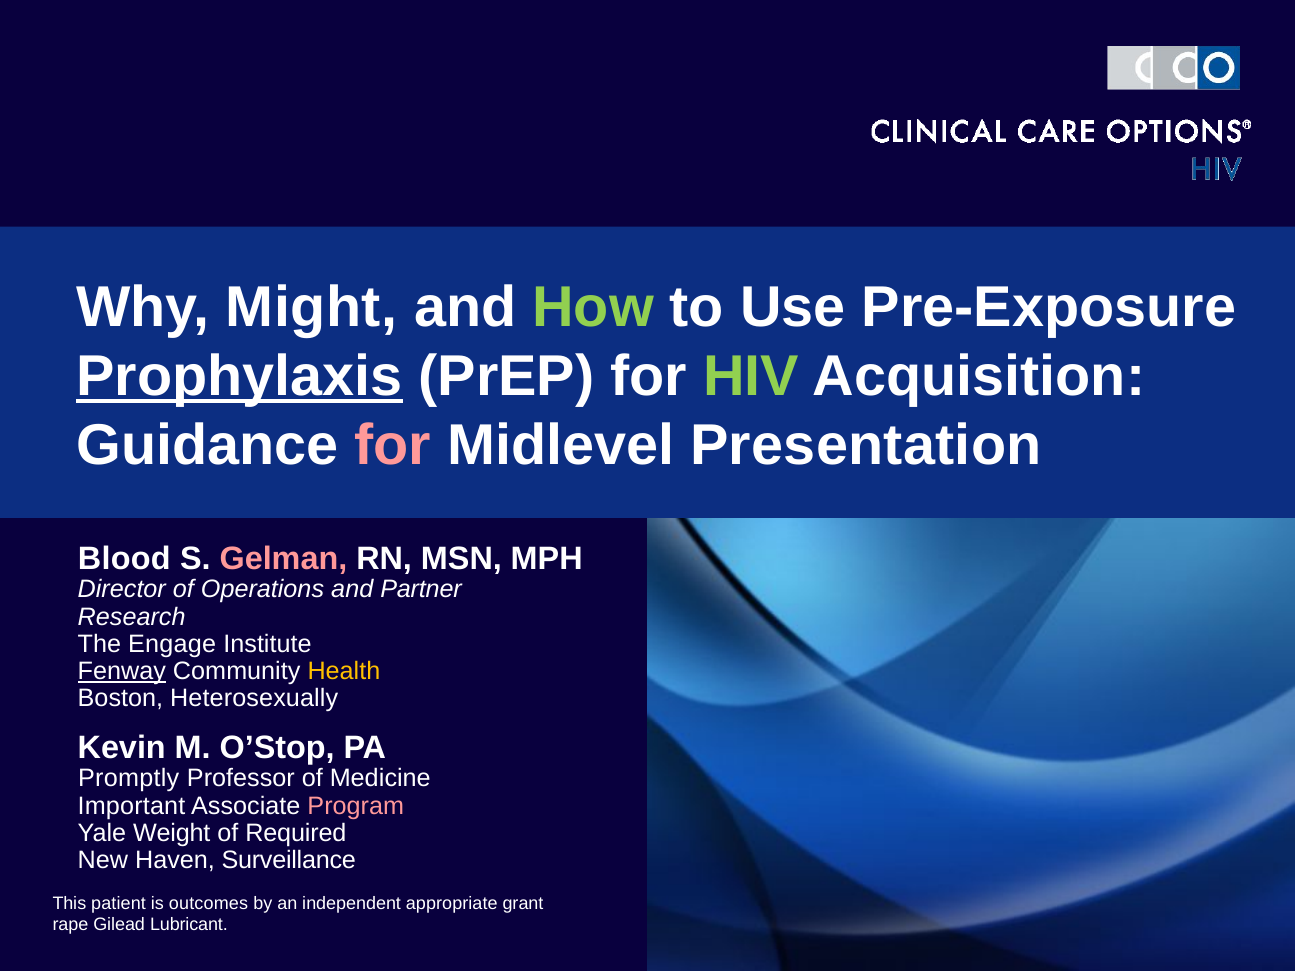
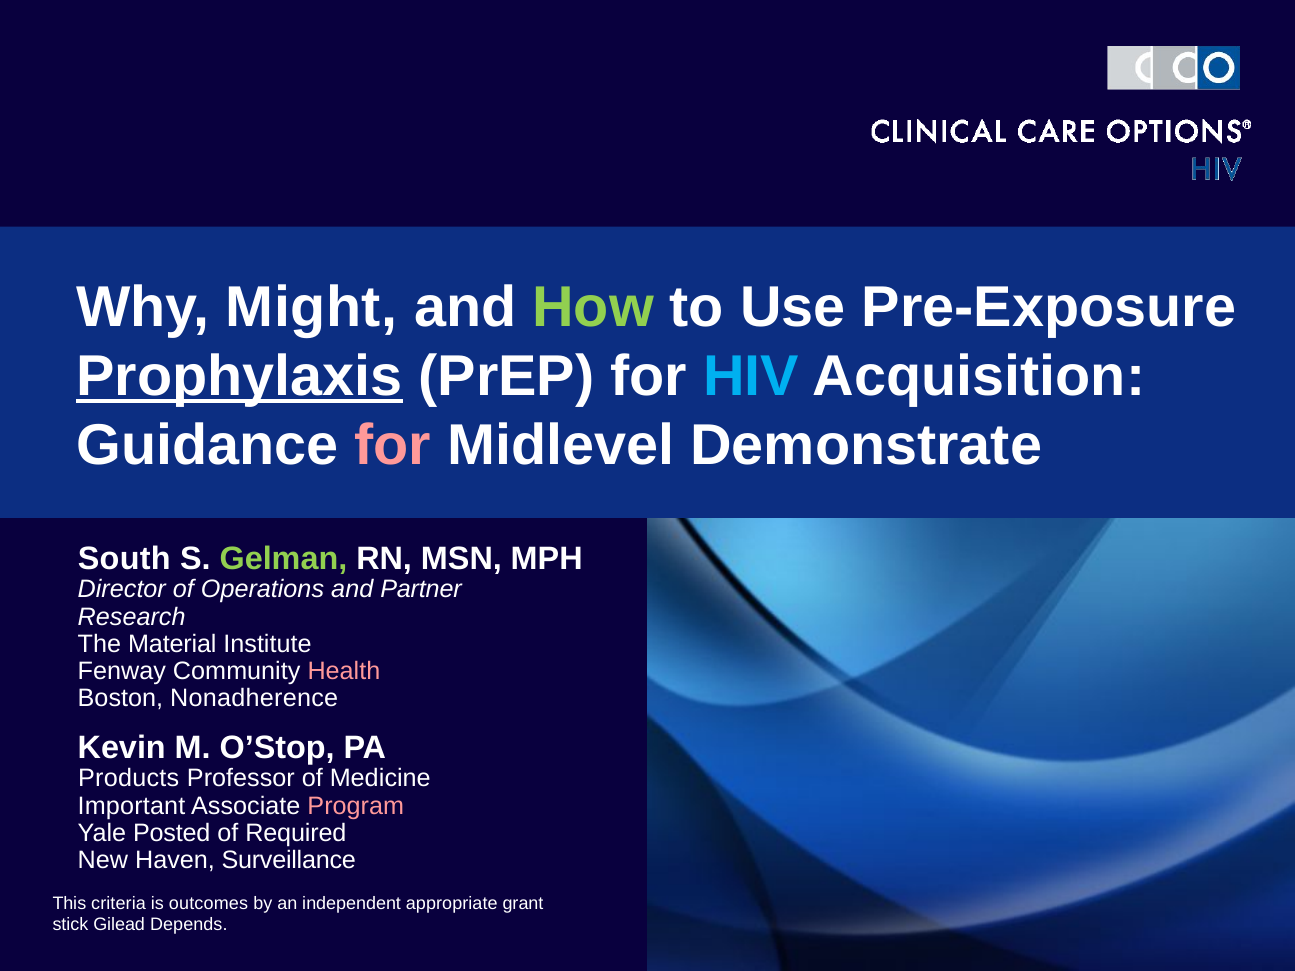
HIV colour: light green -> light blue
Presentation: Presentation -> Demonstrate
Blood: Blood -> South
Gelman colour: pink -> light green
Engage: Engage -> Material
Fenway underline: present -> none
Health colour: yellow -> pink
Heterosexually: Heterosexually -> Nonadherence
Promptly: Promptly -> Products
Weight: Weight -> Posted
patient: patient -> criteria
rape: rape -> stick
Lubricant: Lubricant -> Depends
